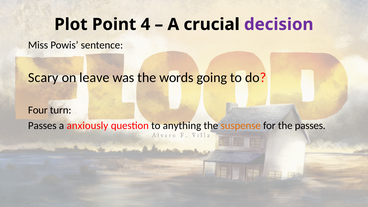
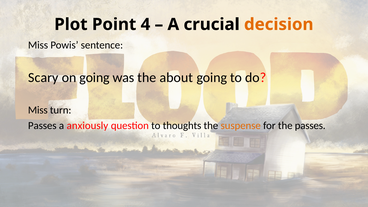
decision colour: purple -> orange
on leave: leave -> going
words: words -> about
Four at (38, 110): Four -> Miss
anything: anything -> thoughts
